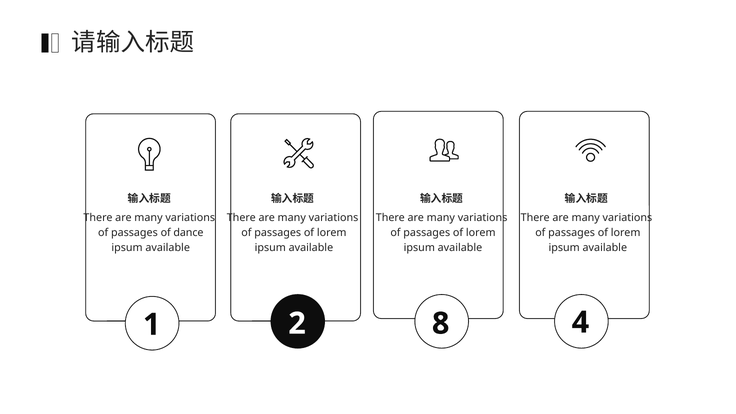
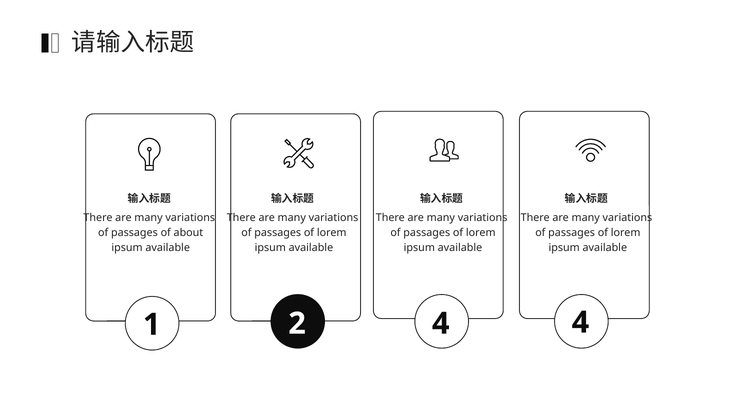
dance: dance -> about
2 8: 8 -> 4
